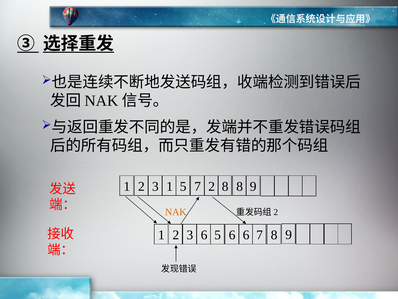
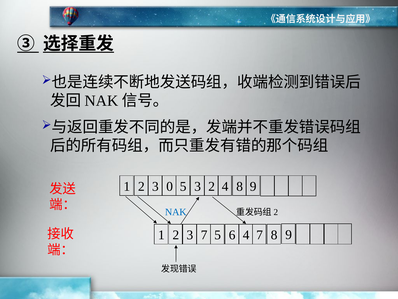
3 1: 1 -> 0
5 7: 7 -> 3
2 8: 8 -> 4
NAK at (176, 212) colour: orange -> blue
3 6: 6 -> 7
6 6: 6 -> 4
